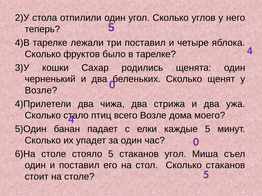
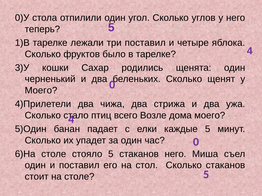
2)У: 2)У -> 0)У
4)В: 4)В -> 1)В
Возле at (41, 91): Возле -> Моего
стаканов угол: угол -> него
